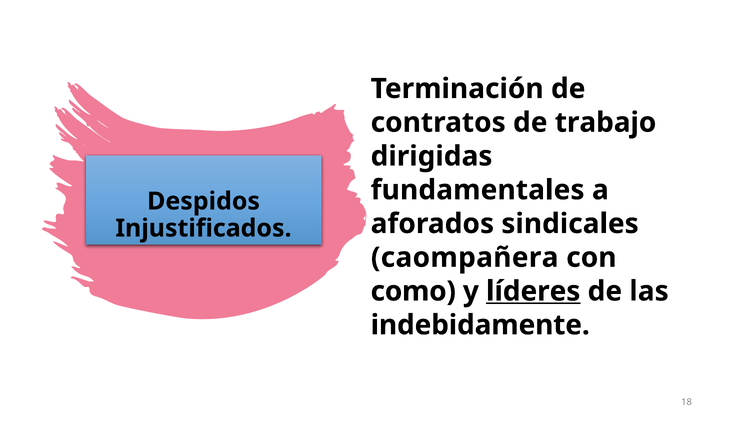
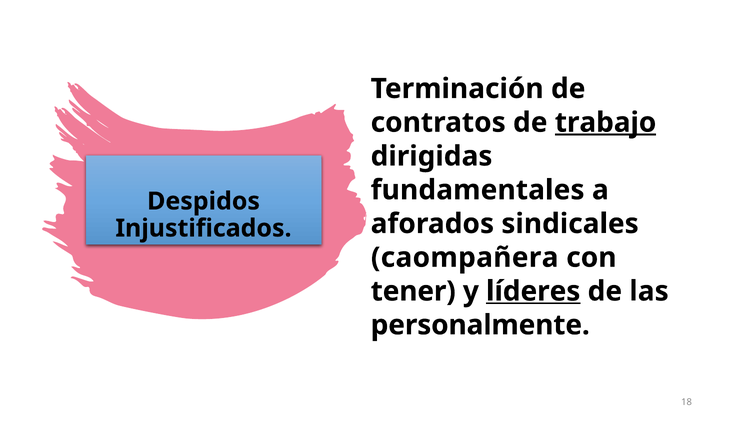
trabajo underline: none -> present
como: como -> tener
indebidamente: indebidamente -> personalmente
